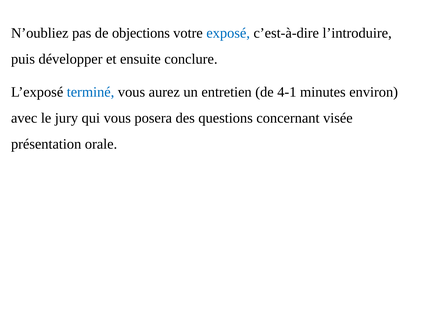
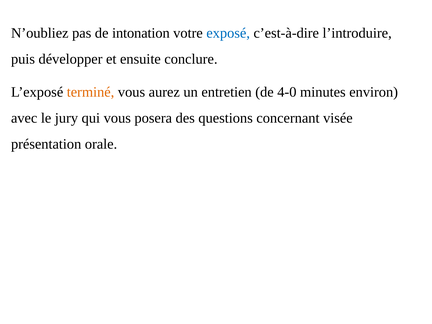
objections: objections -> intonation
terminé colour: blue -> orange
4-1: 4-1 -> 4-0
